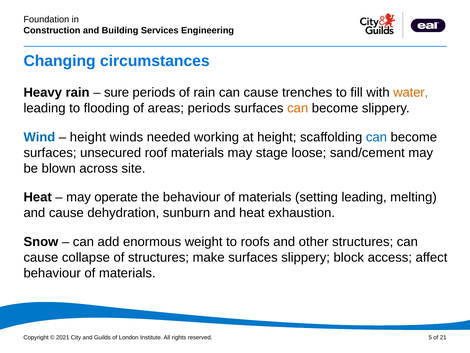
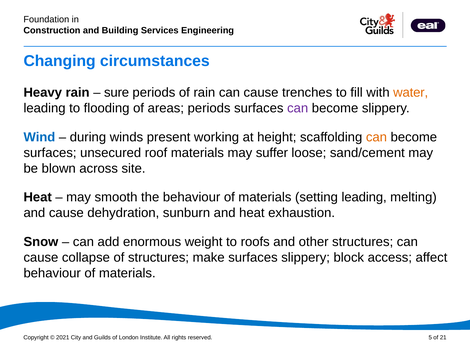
can at (298, 108) colour: orange -> purple
height at (88, 137): height -> during
needed: needed -> present
can at (376, 137) colour: blue -> orange
stage: stage -> suffer
operate: operate -> smooth
